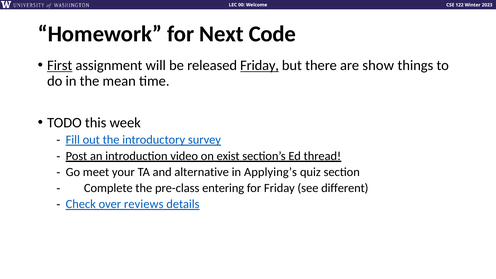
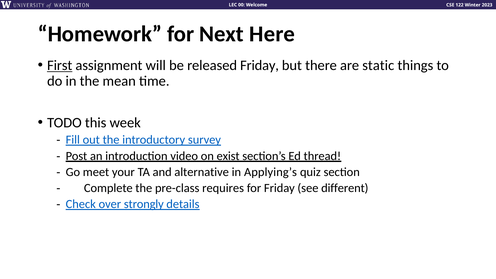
Code: Code -> Here
Friday at (260, 65) underline: present -> none
show: show -> static
entering: entering -> requires
reviews: reviews -> strongly
